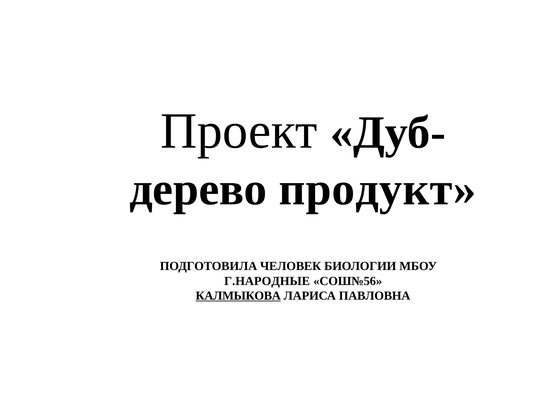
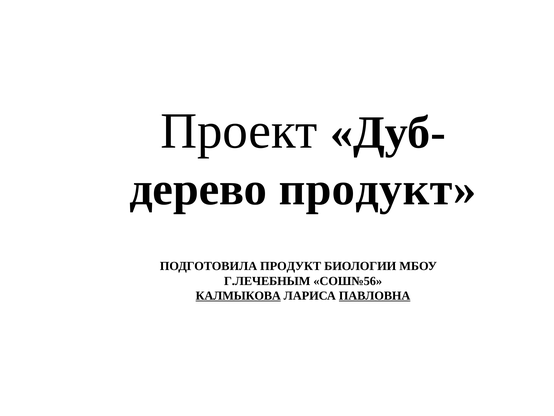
ПОДГОТОВИЛА ЧЕЛОВЕК: ЧЕЛОВЕК -> ПРОДУКТ
Г.НАРОДНЫЕ: Г.НАРОДНЫЕ -> Г.ЛЕЧЕБНЫМ
ПАВЛОВНА underline: none -> present
